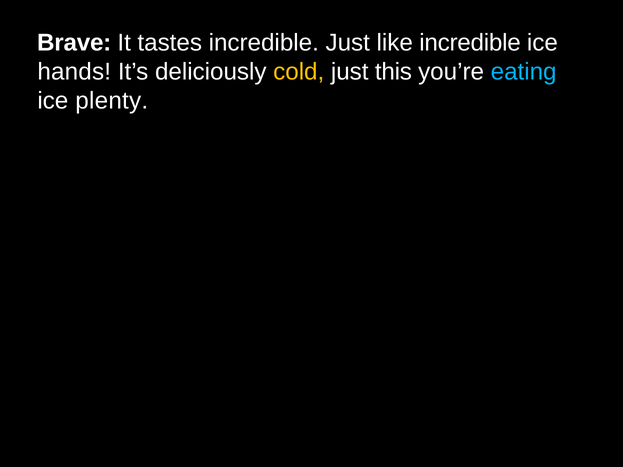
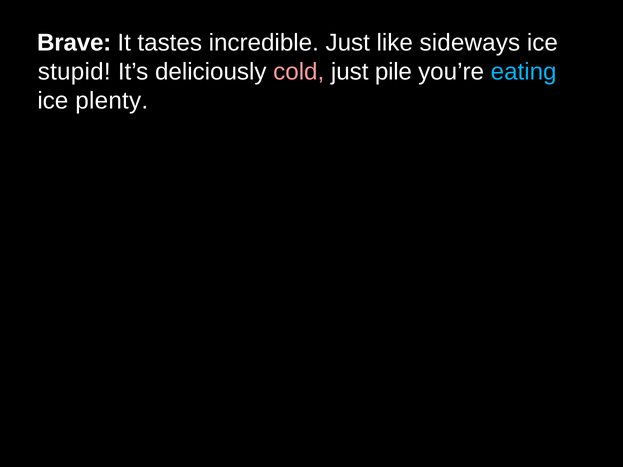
like incredible: incredible -> sideways
hands: hands -> stupid
cold colour: yellow -> pink
this: this -> pile
